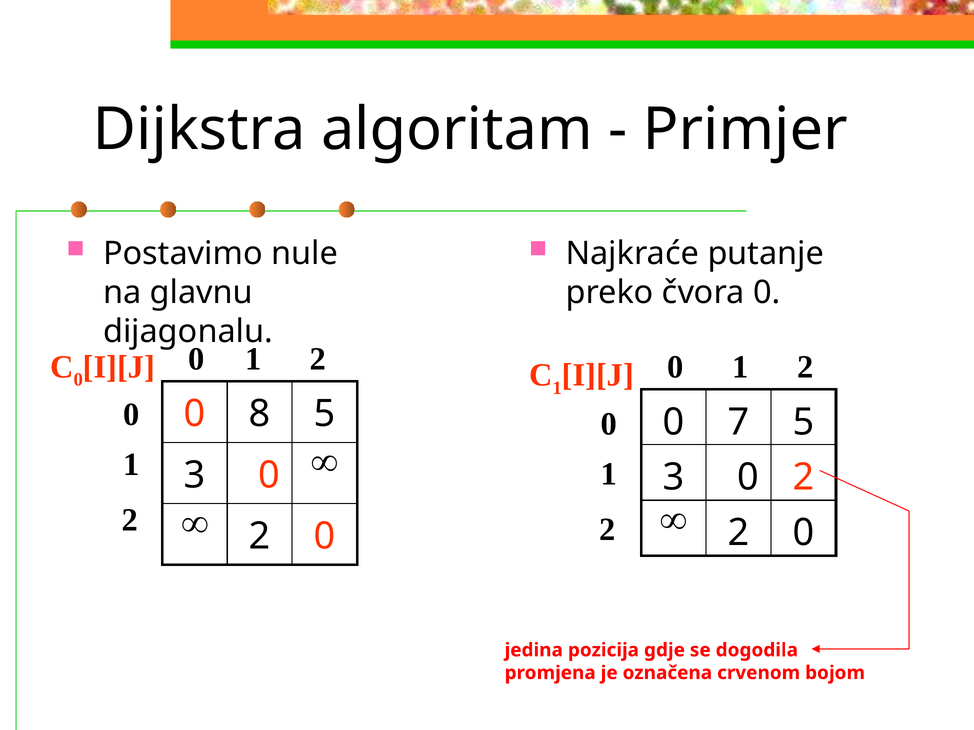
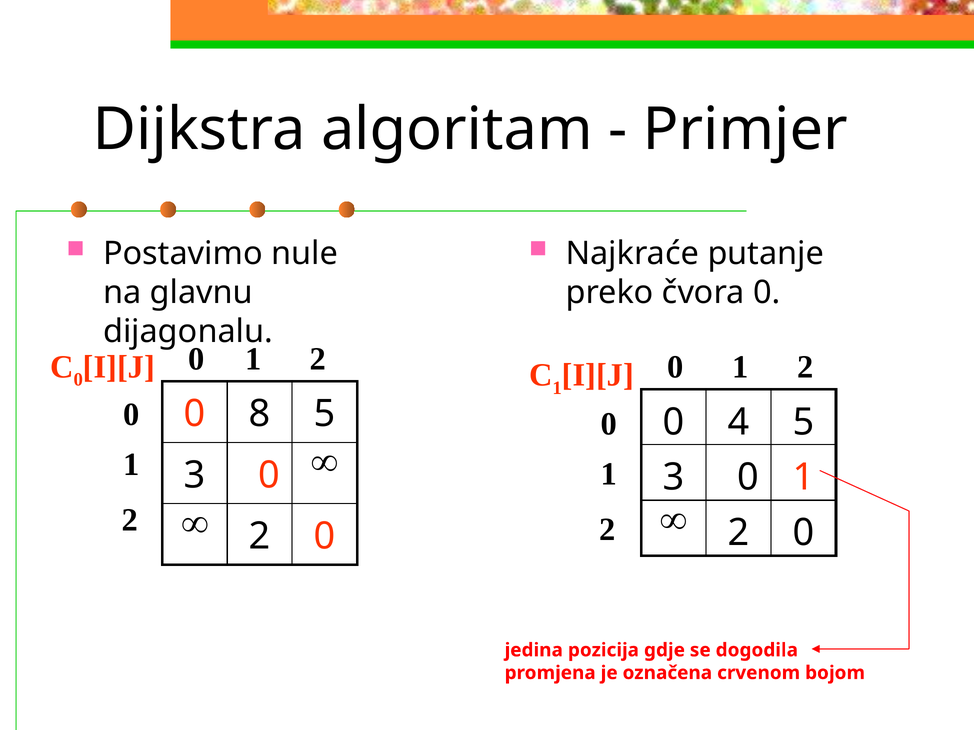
7: 7 -> 4
2 at (804, 478): 2 -> 1
